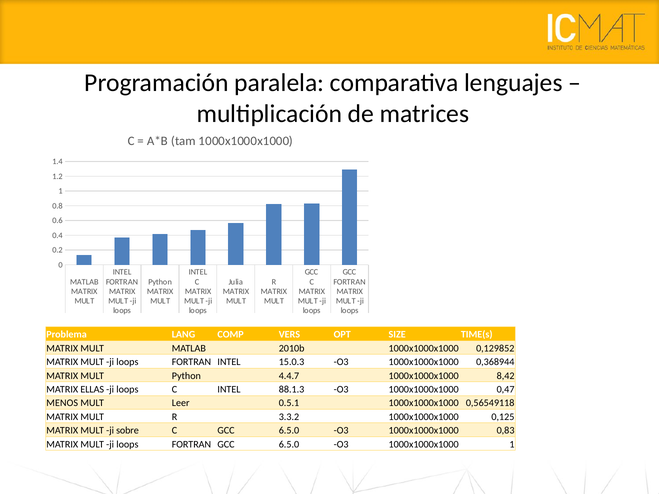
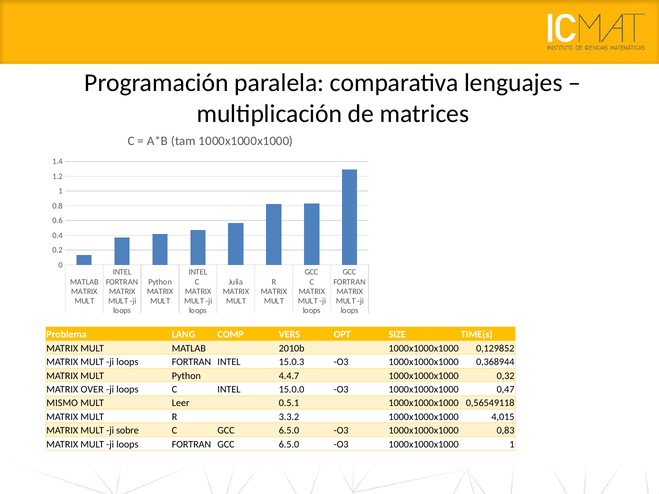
8,42: 8,42 -> 0,32
ELLAS: ELLAS -> OVER
88.1.3: 88.1.3 -> 15.0.0
MENOS: MENOS -> MISMO
0,125: 0,125 -> 4,015
